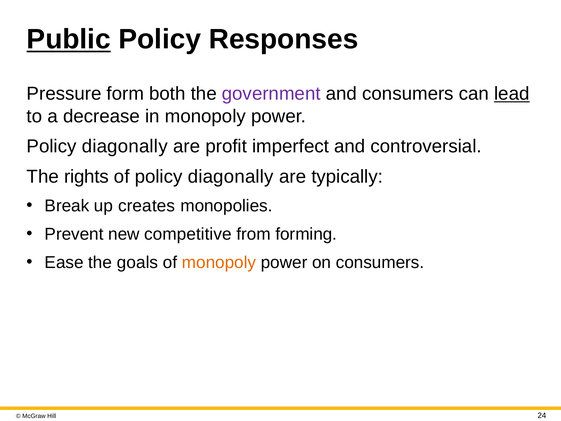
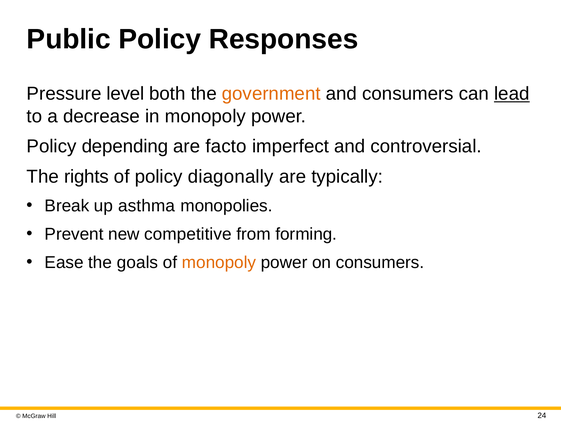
Public underline: present -> none
form: form -> level
government colour: purple -> orange
diagonally at (125, 146): diagonally -> depending
profit: profit -> facto
creates: creates -> asthma
